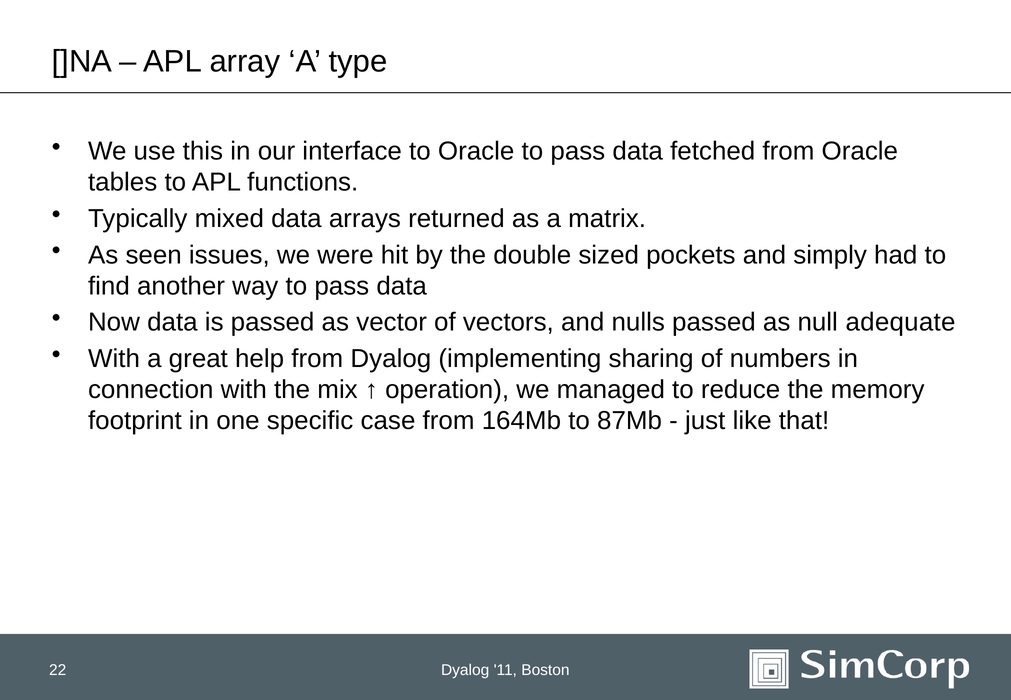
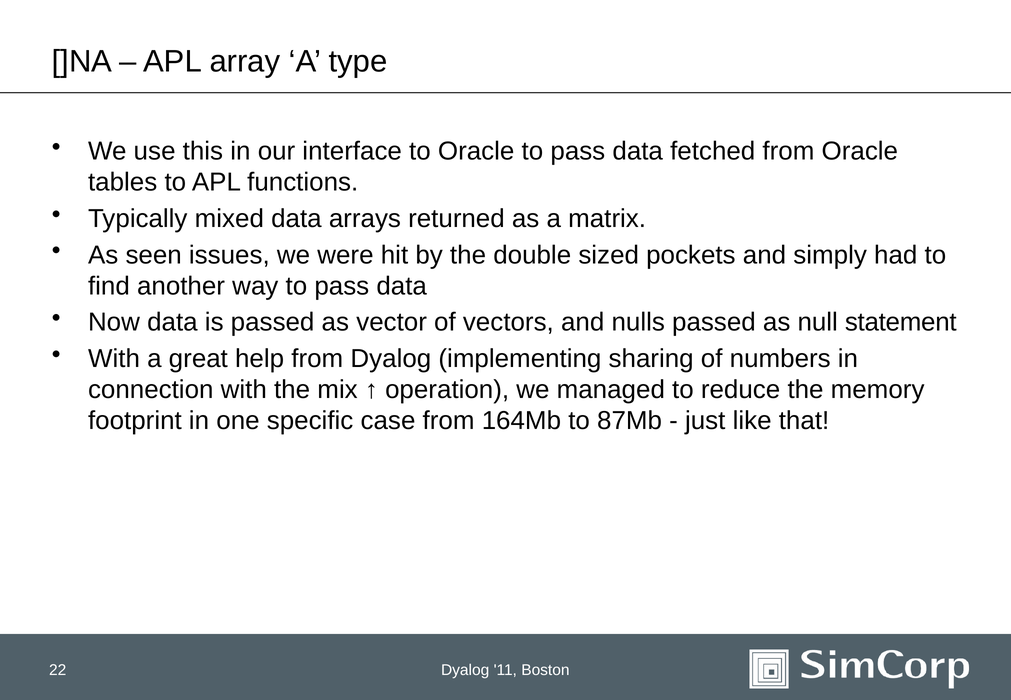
adequate: adequate -> statement
